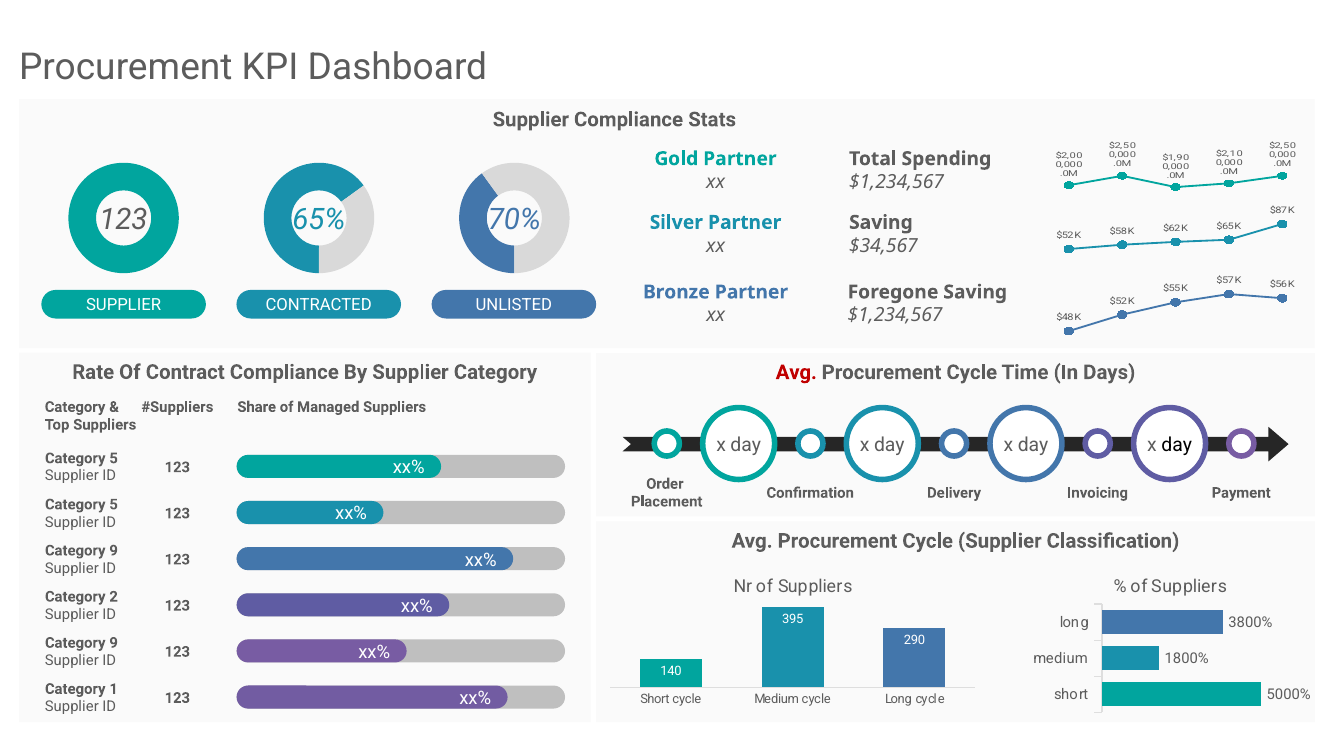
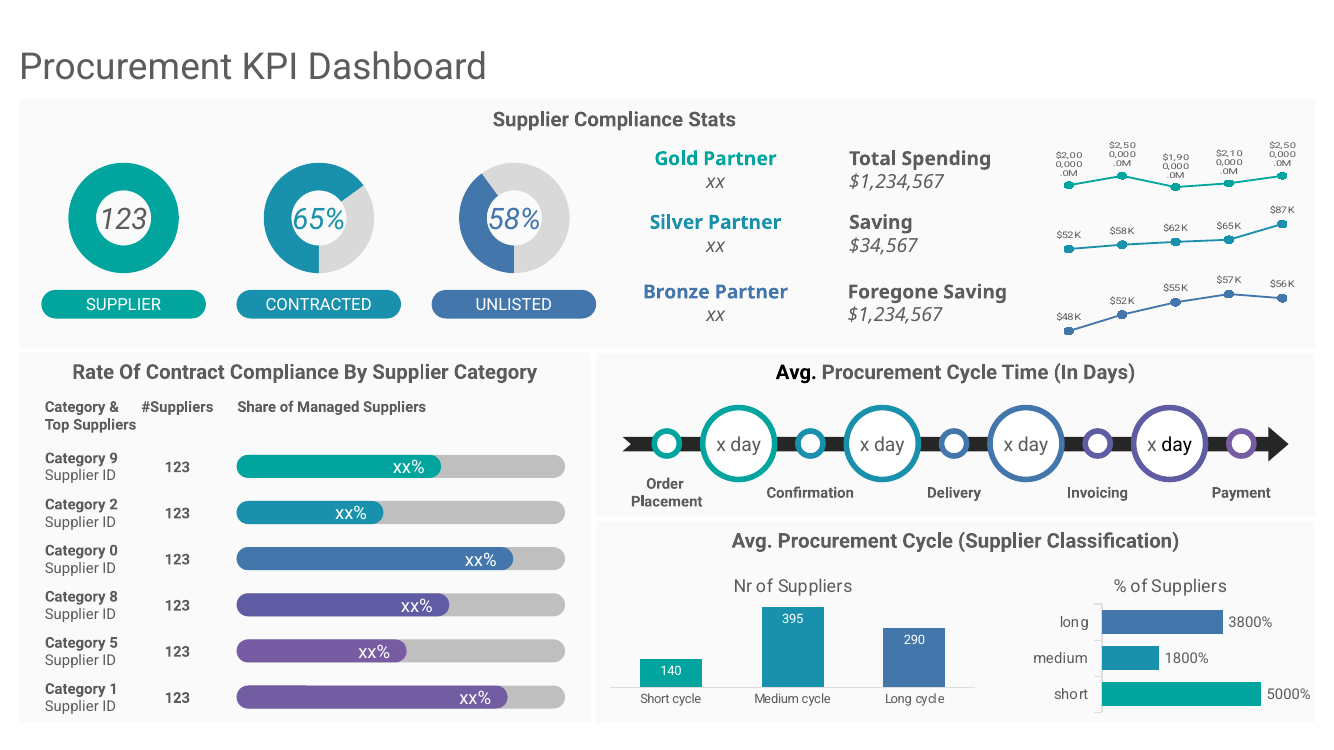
70%: 70% -> 58%
Avg at (796, 373) colour: red -> black
5 at (114, 459): 5 -> 9
5 at (114, 505): 5 -> 2
9 at (114, 551): 9 -> 0
2: 2 -> 8
9 at (114, 643): 9 -> 5
